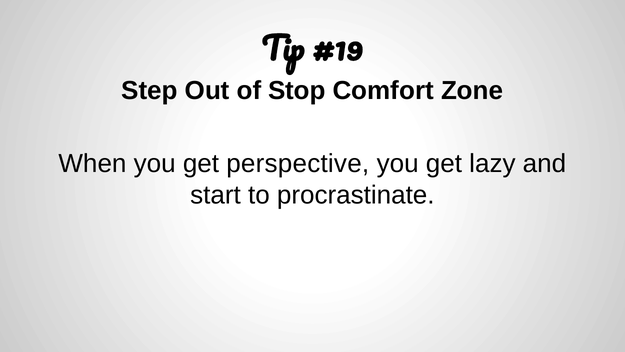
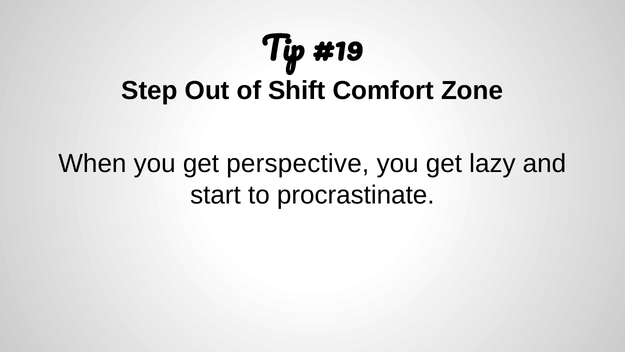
Stop: Stop -> Shift
